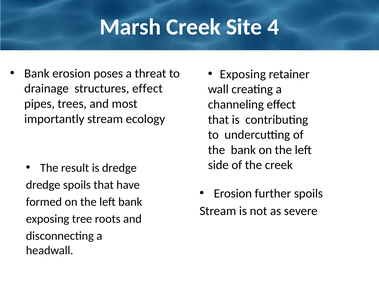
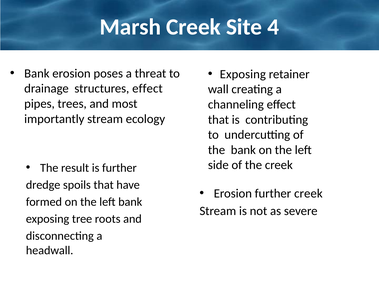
is dredge: dredge -> further
further spoils: spoils -> creek
